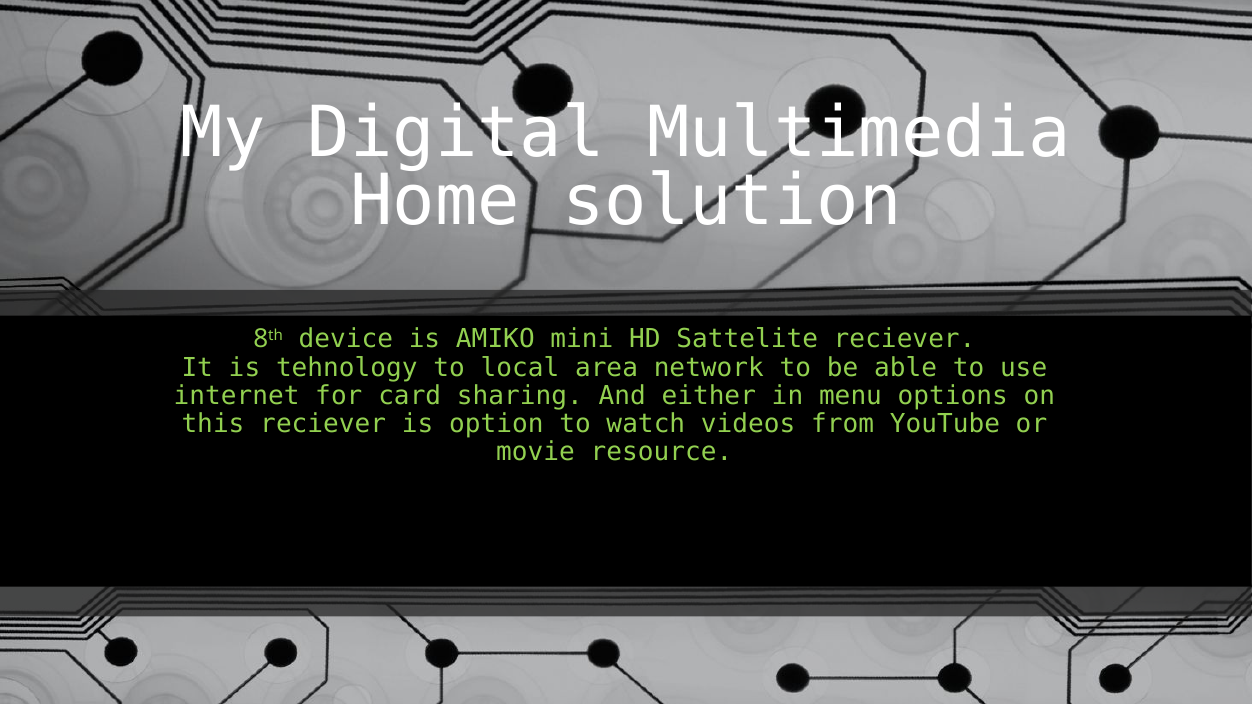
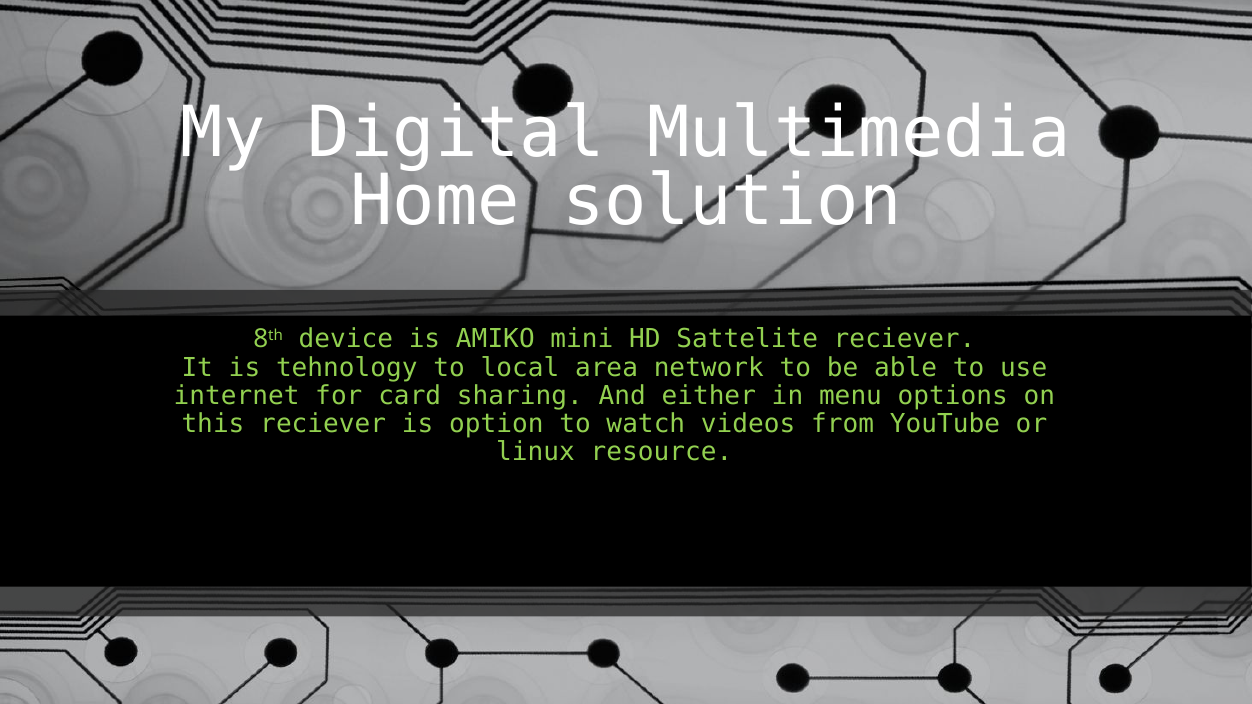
movie: movie -> linux
